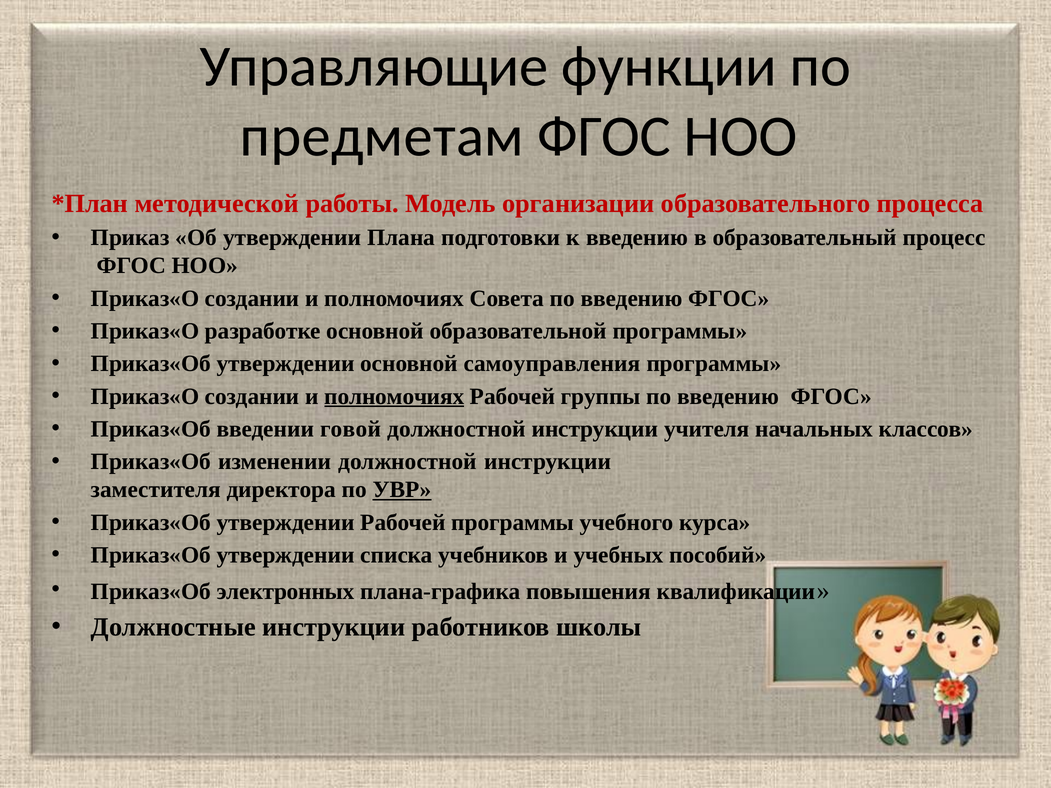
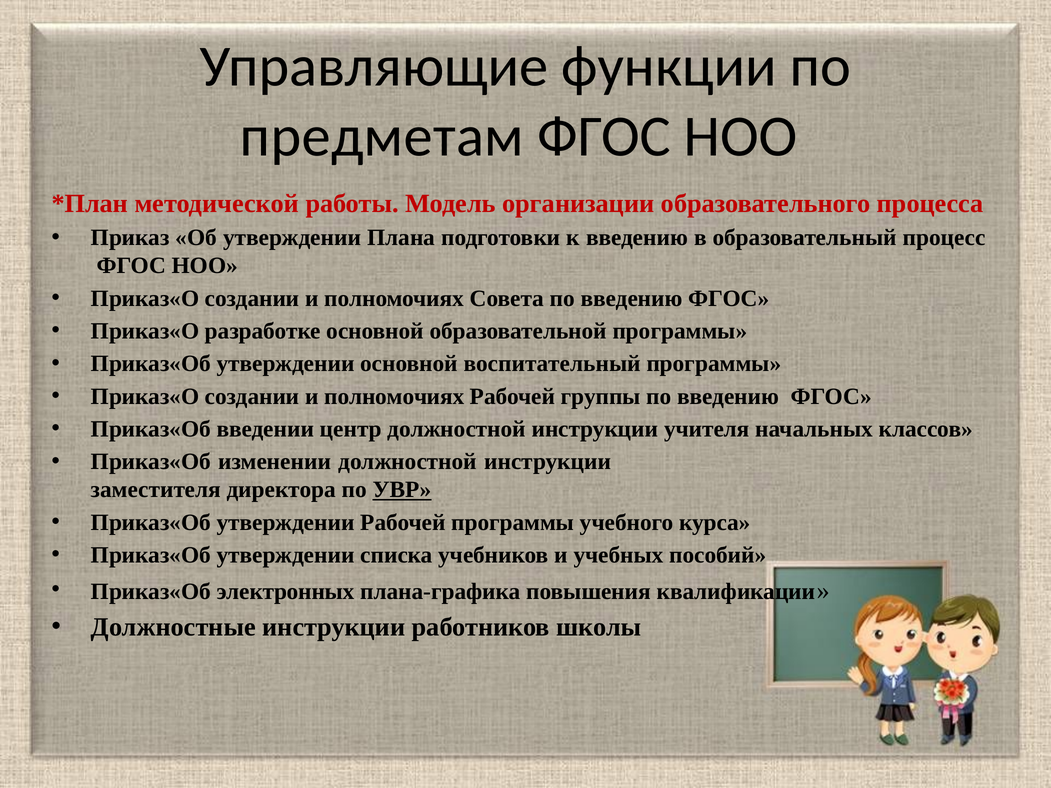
самоуправления: самоуправления -> воспитательный
полномочиях at (394, 397) underline: present -> none
говой: говой -> центр
